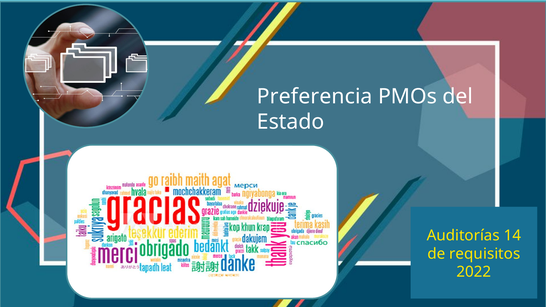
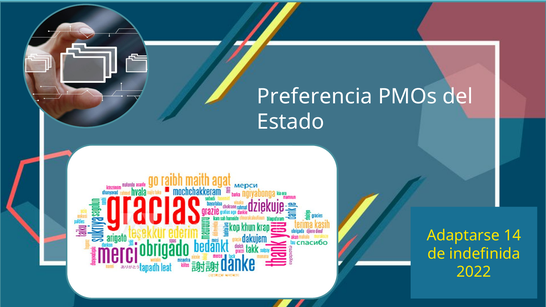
Auditorías: Auditorías -> Adaptarse
requisitos: requisitos -> indefinida
